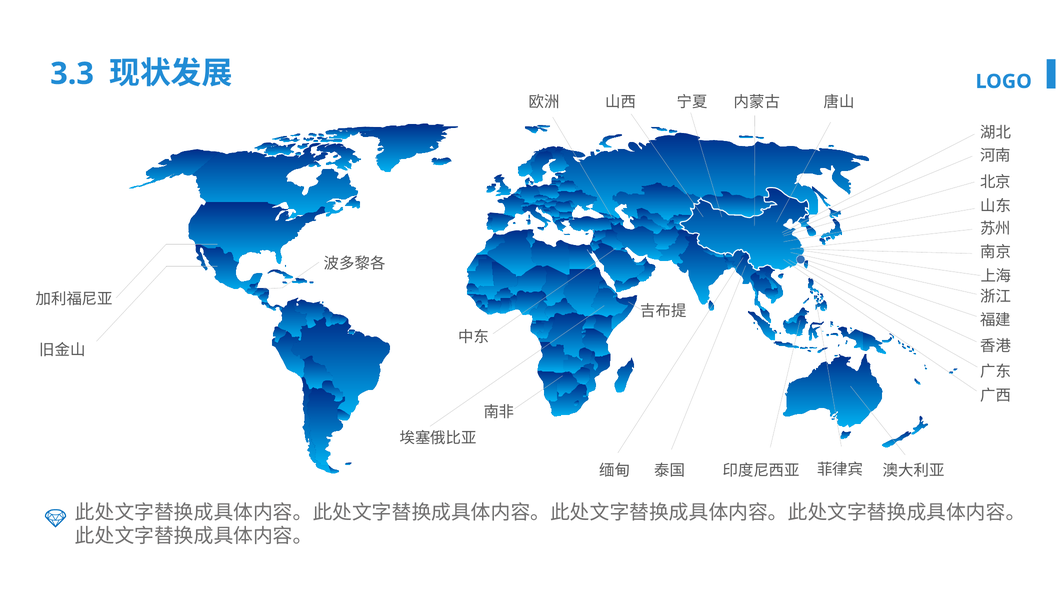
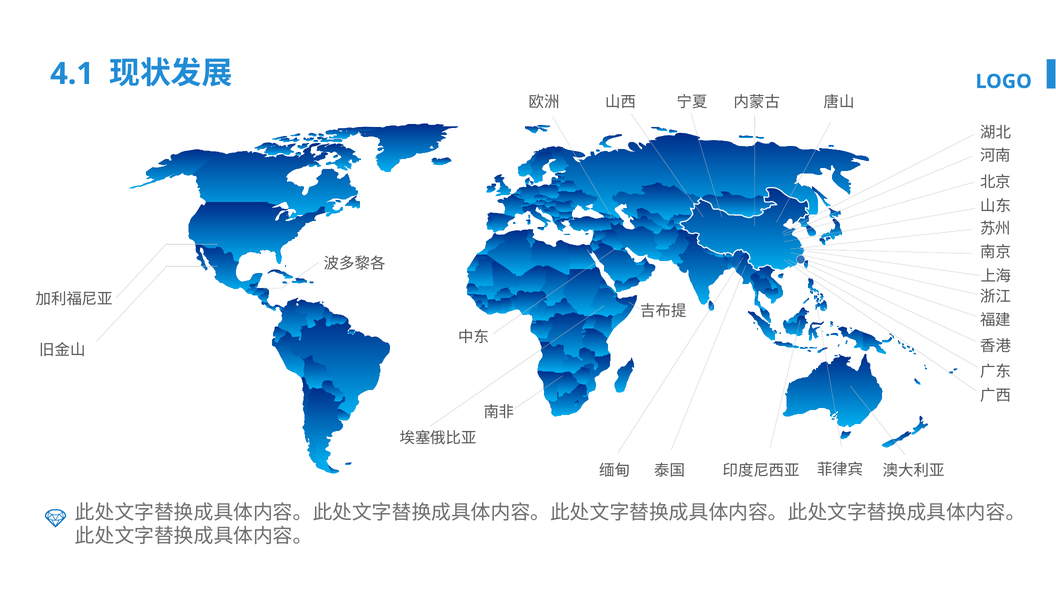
3.3: 3.3 -> 4.1
